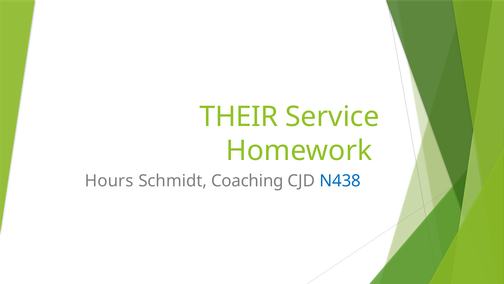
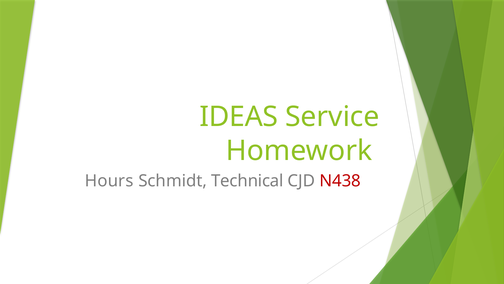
THEIR: THEIR -> IDEAS
Coaching: Coaching -> Technical
N438 colour: blue -> red
